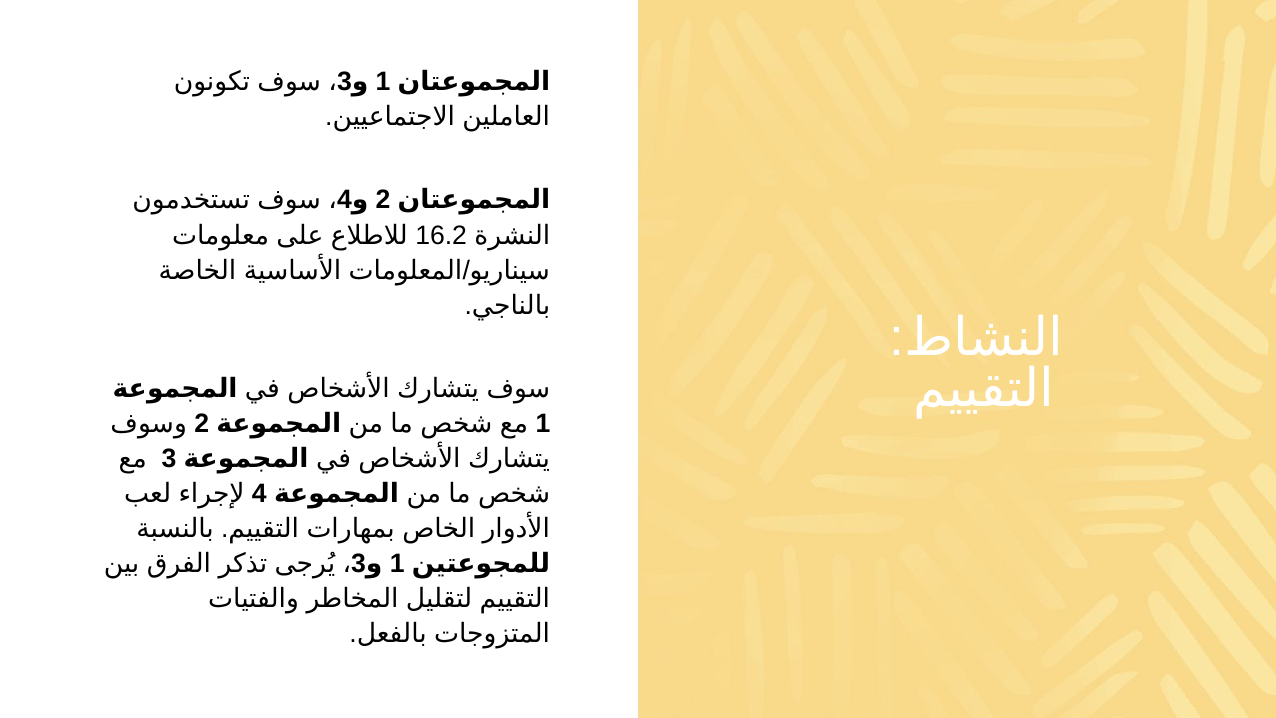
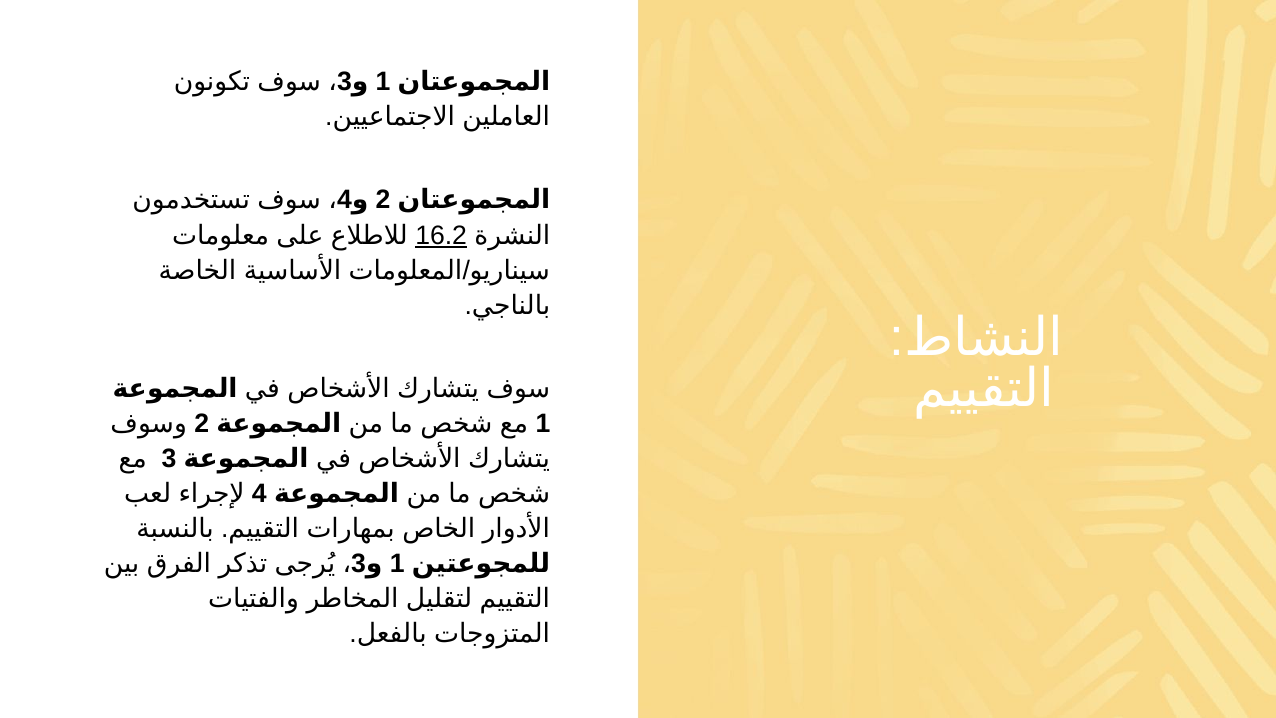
16.2 underline: none -> present
